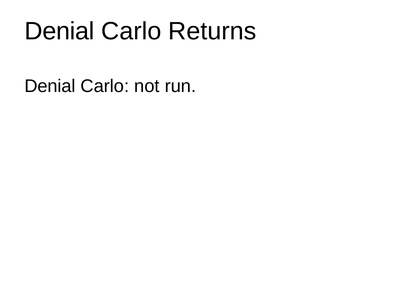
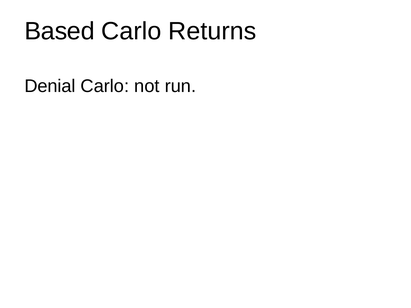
Denial at (60, 31): Denial -> Based
